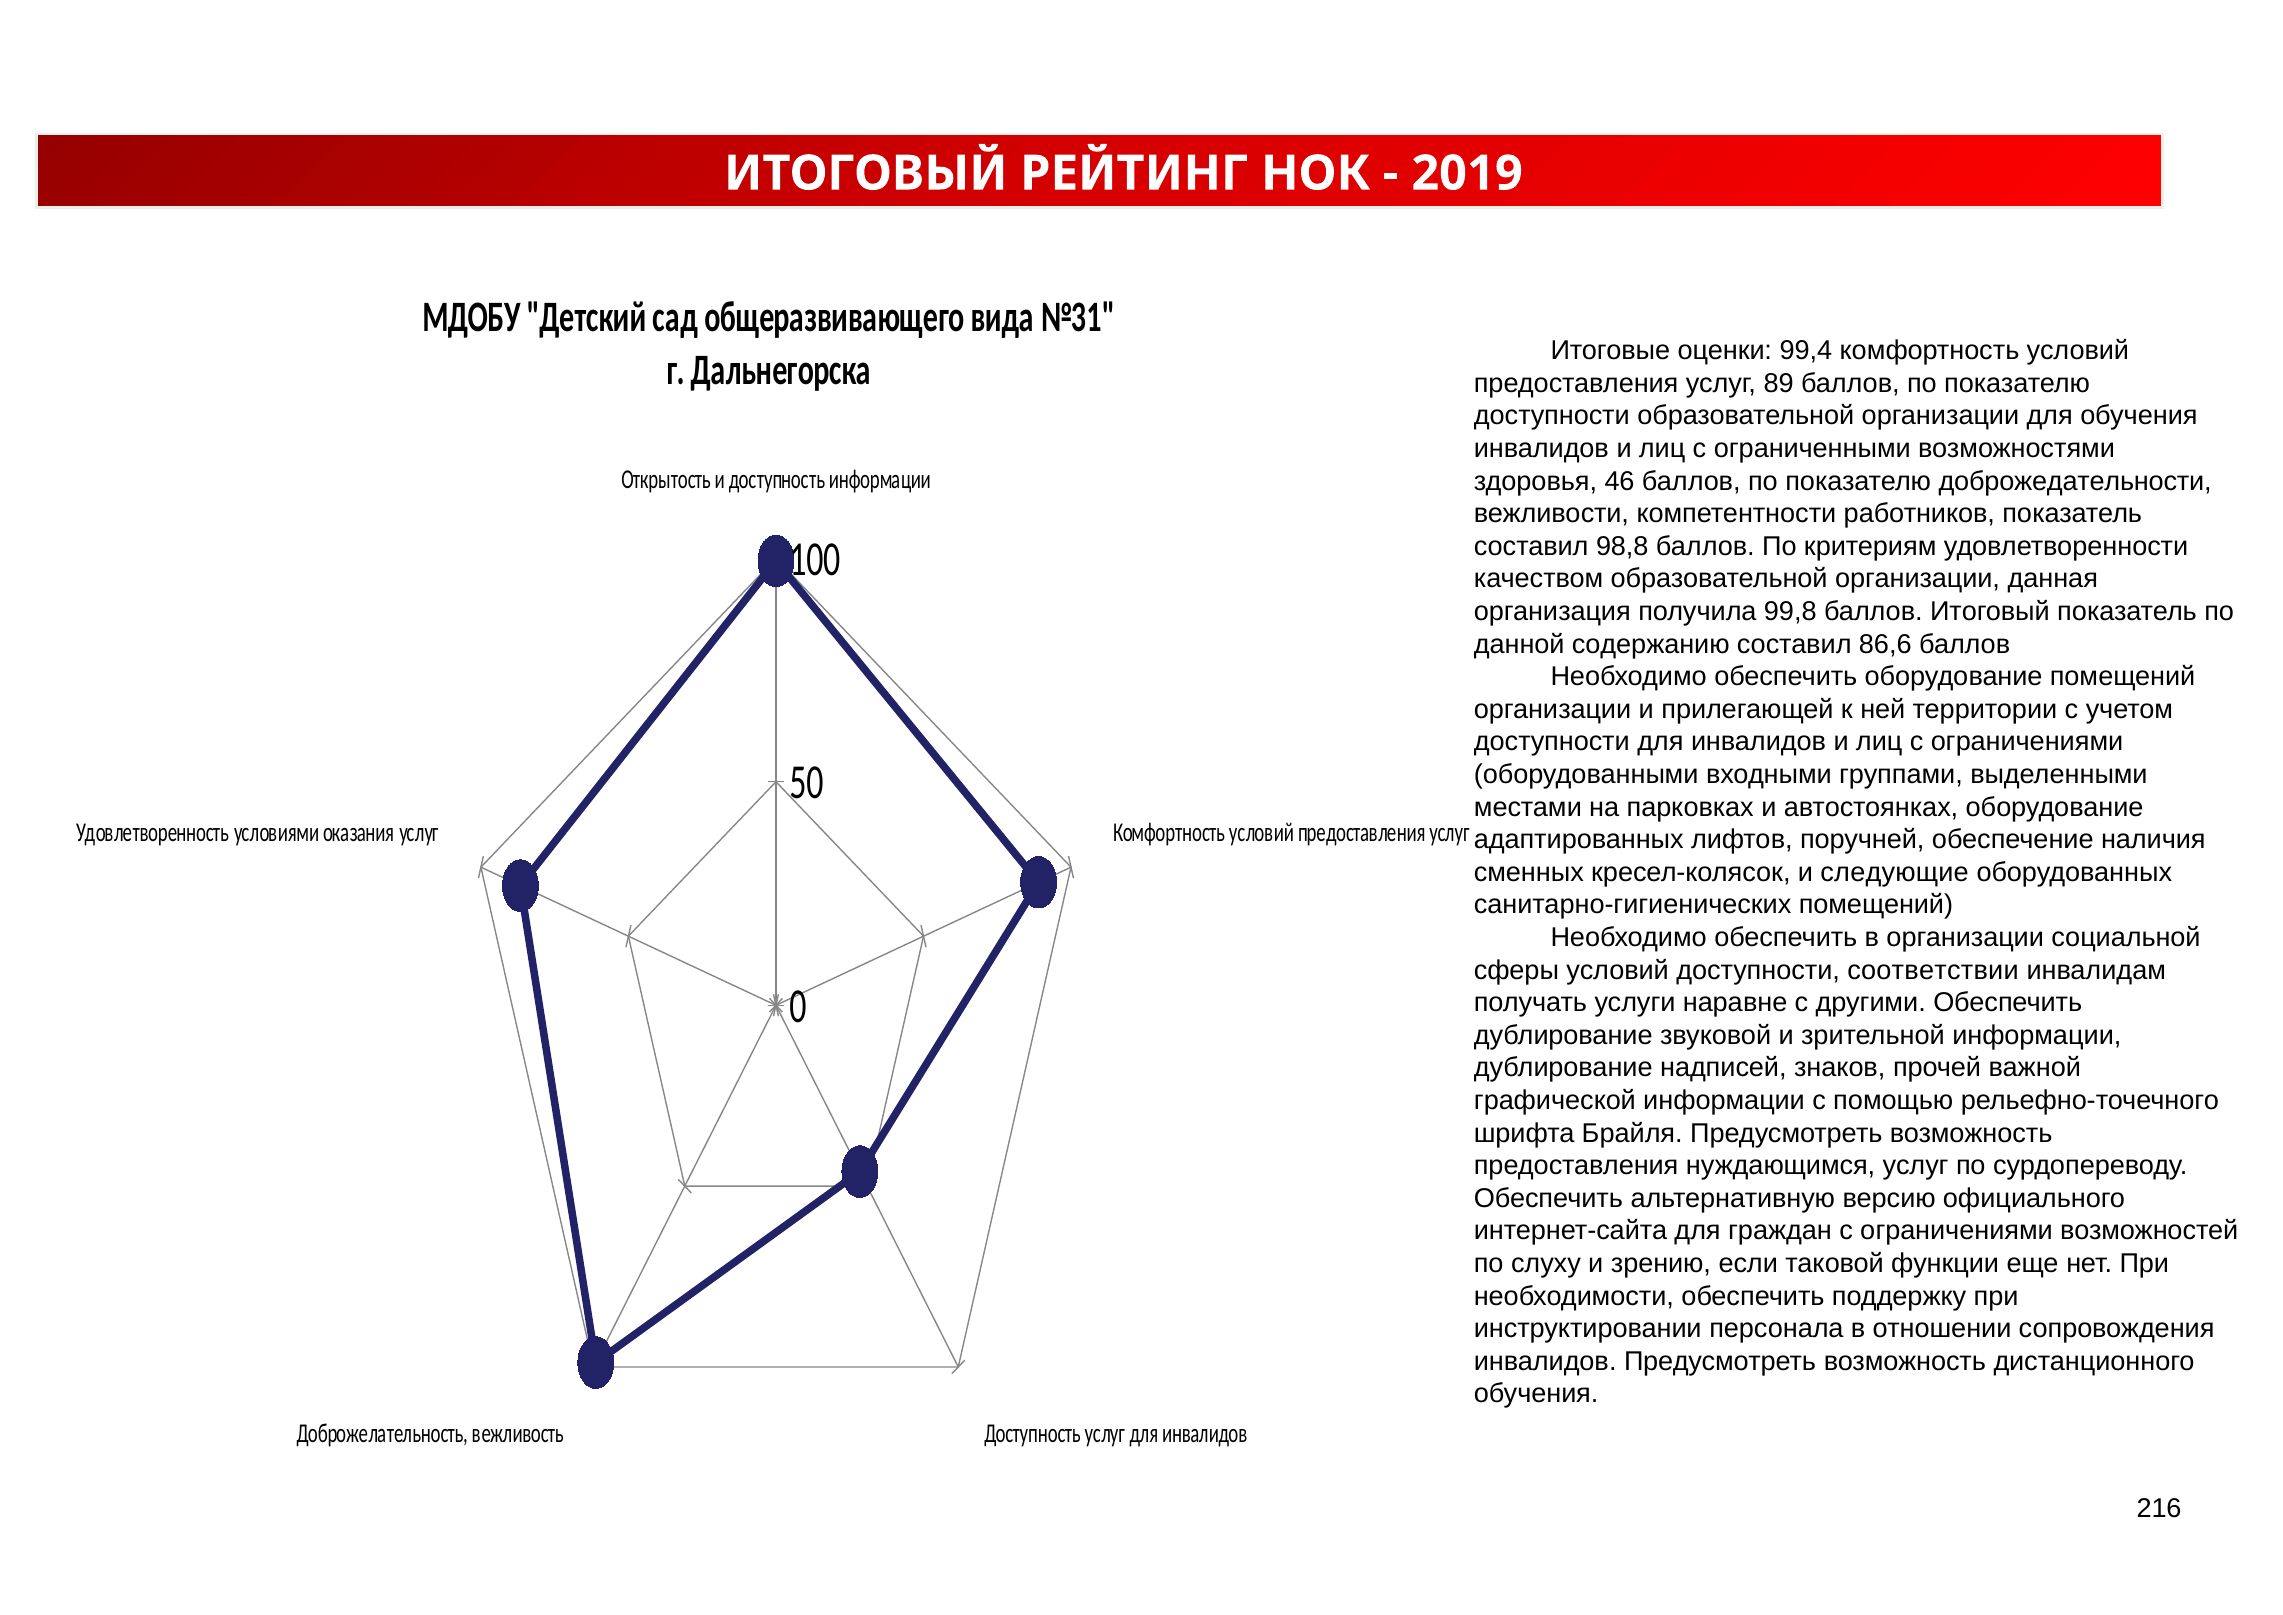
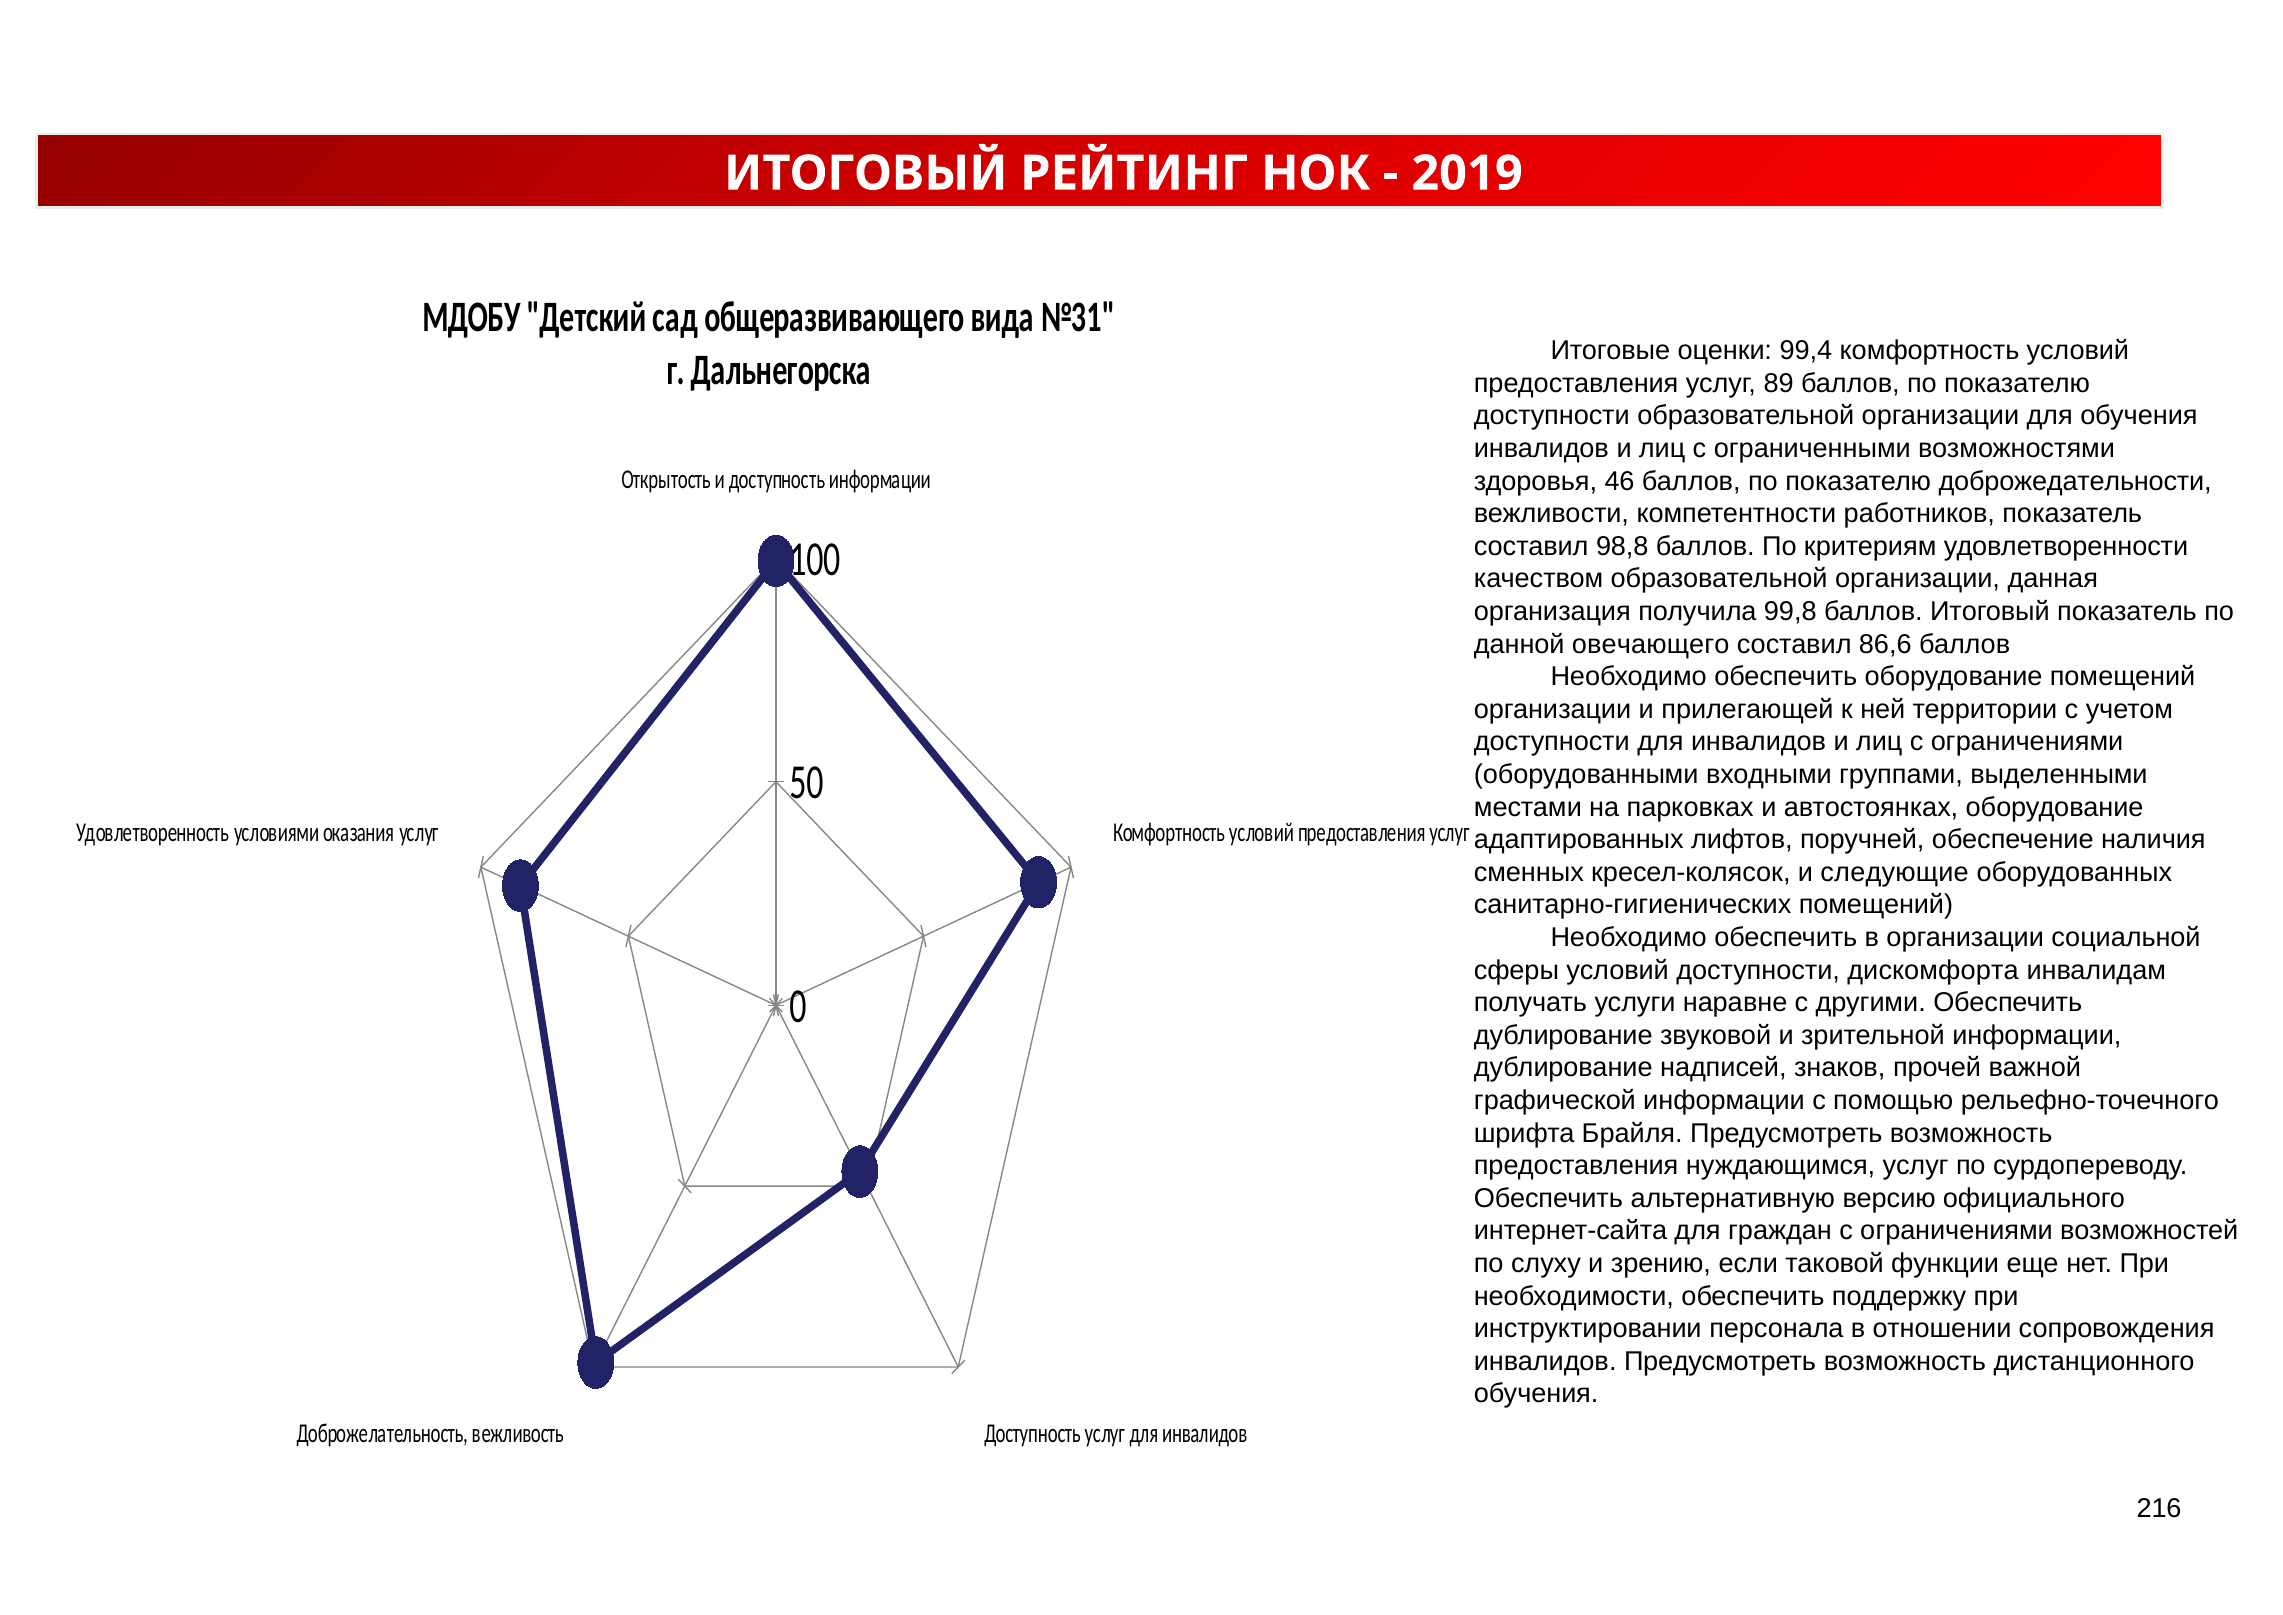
содержанию: содержанию -> овечающего
соответствии: соответствии -> дискомфорта
